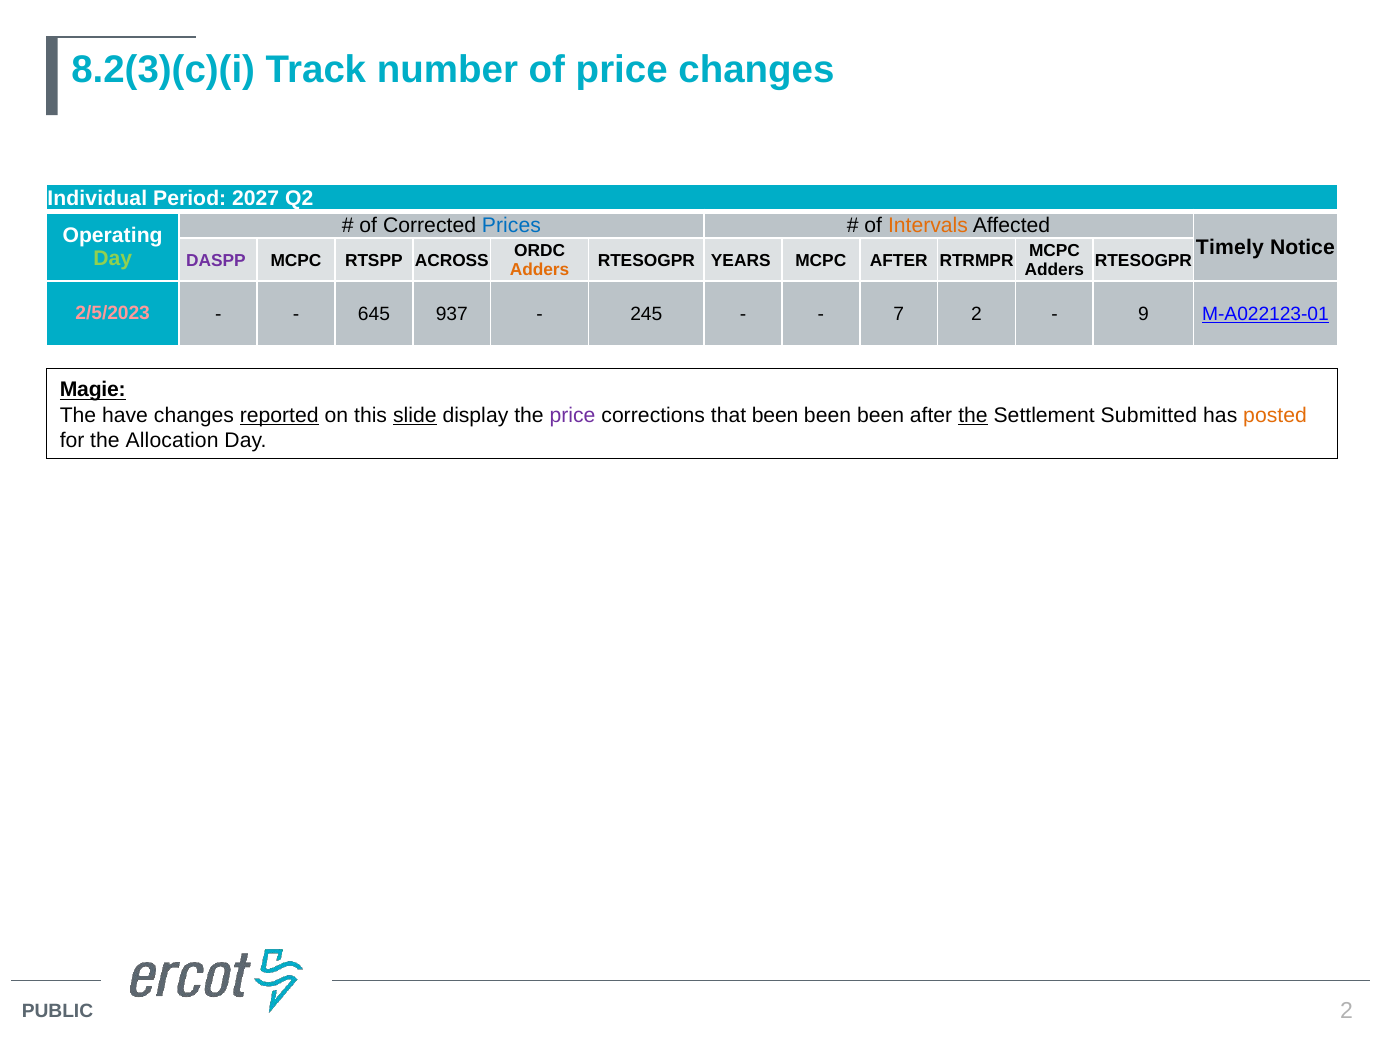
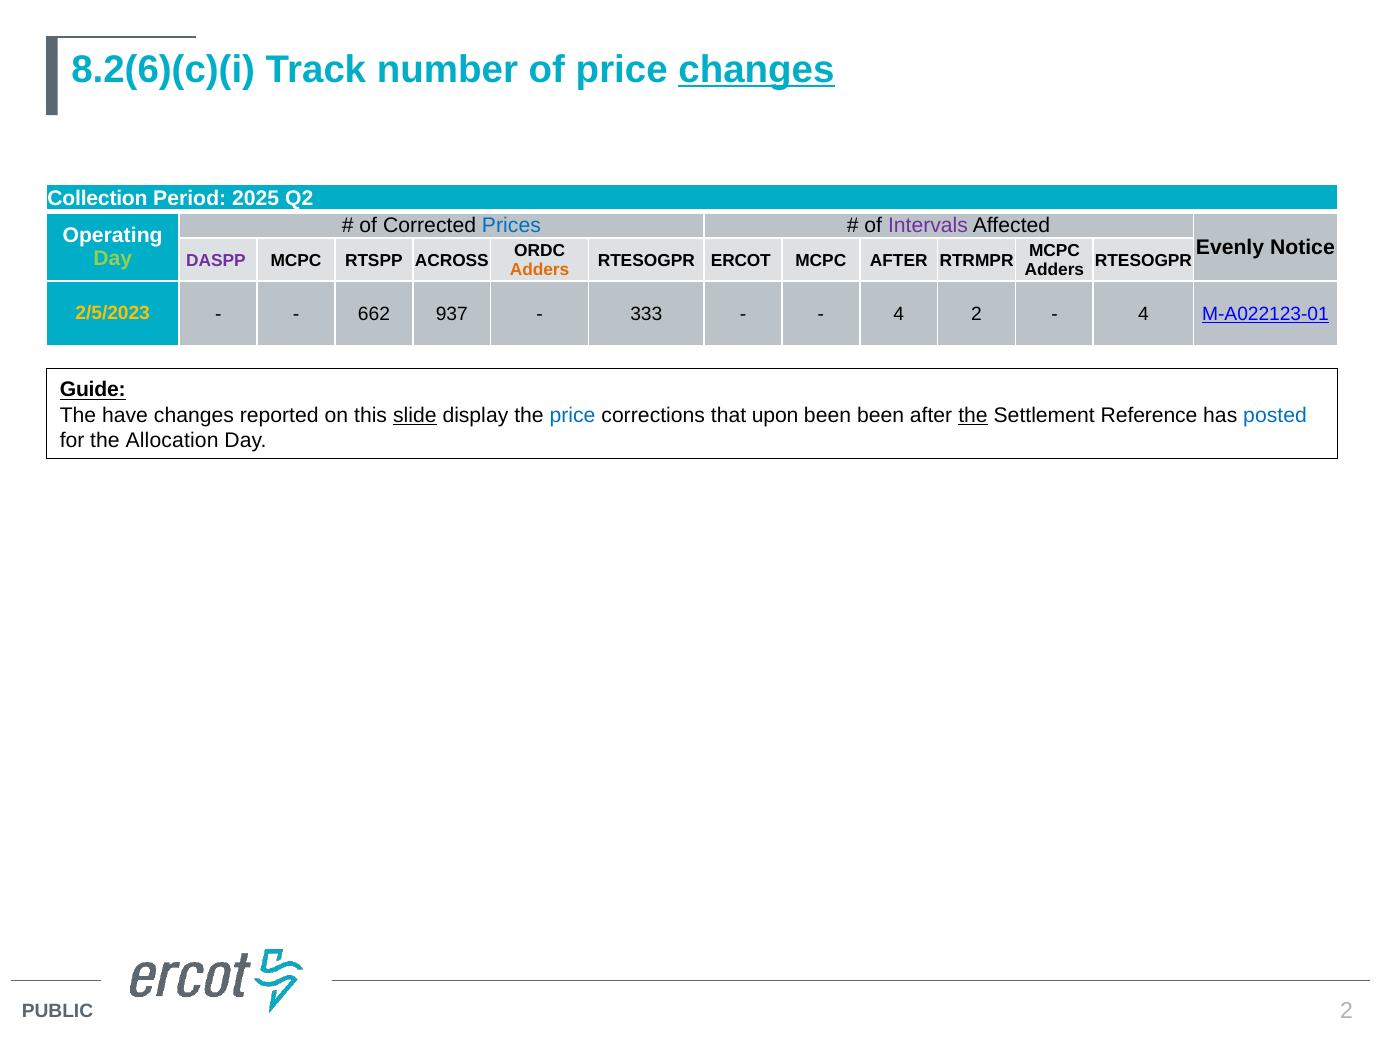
8.2(3)(c)(i: 8.2(3)(c)(i -> 8.2(6)(c)(i
changes at (756, 69) underline: none -> present
Individual: Individual -> Collection
2027: 2027 -> 2025
Intervals colour: orange -> purple
Timely: Timely -> Evenly
YEARS: YEARS -> ERCOT
2/5/2023 colour: pink -> yellow
645: 645 -> 662
245: 245 -> 333
7 at (899, 314): 7 -> 4
9 at (1143, 314): 9 -> 4
Magie: Magie -> Guide
reported underline: present -> none
price at (572, 415) colour: purple -> blue
that been: been -> upon
Submitted: Submitted -> Reference
posted colour: orange -> blue
